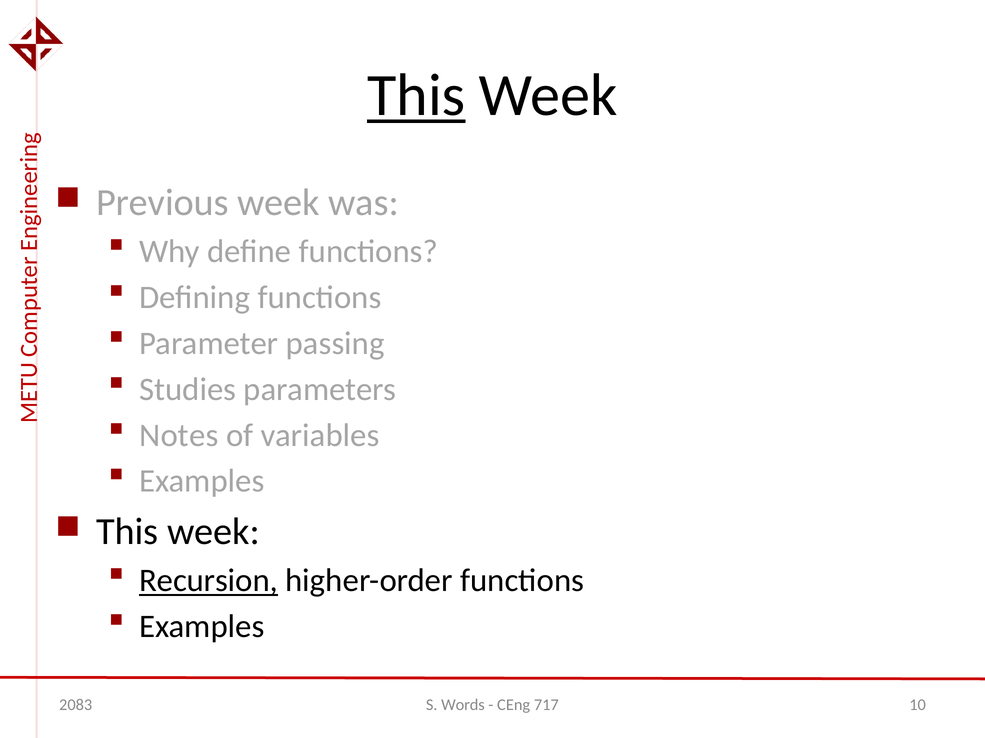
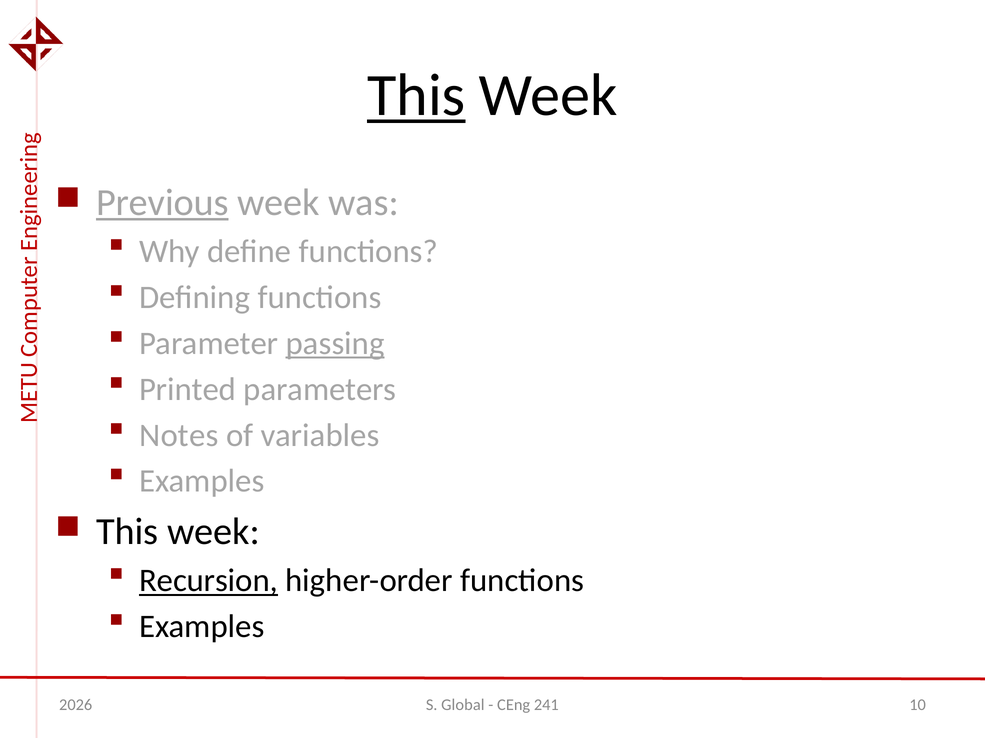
Previous underline: none -> present
passing underline: none -> present
Studies: Studies -> Printed
2083: 2083 -> 2026
Words: Words -> Global
717: 717 -> 241
